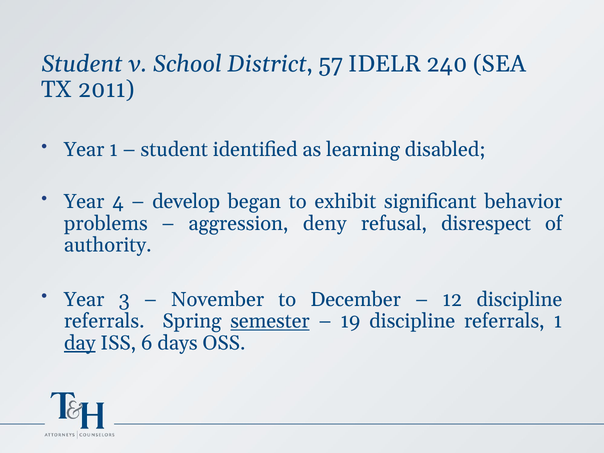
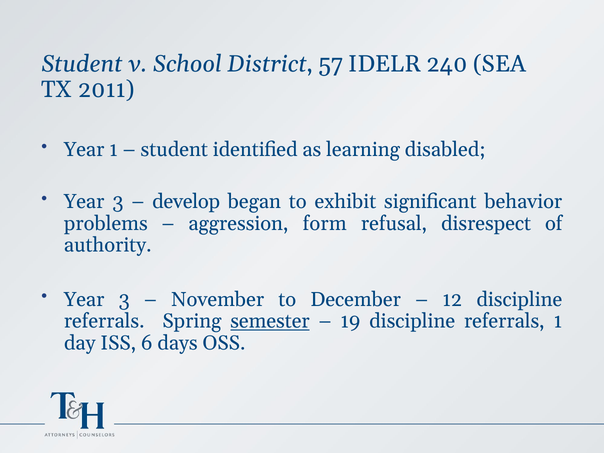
4 at (118, 202): 4 -> 3
deny: deny -> form
day underline: present -> none
